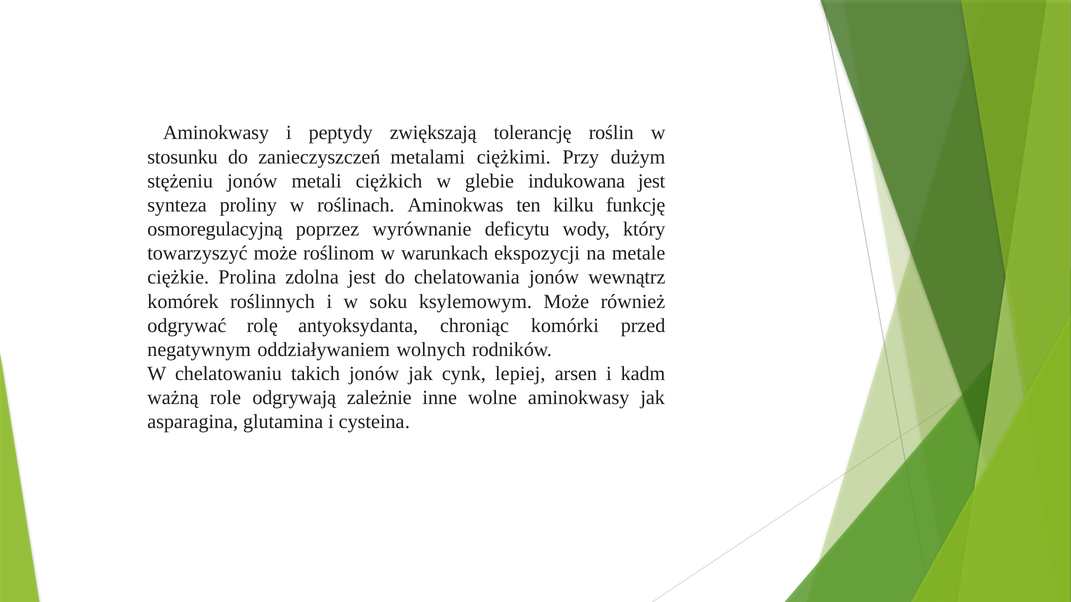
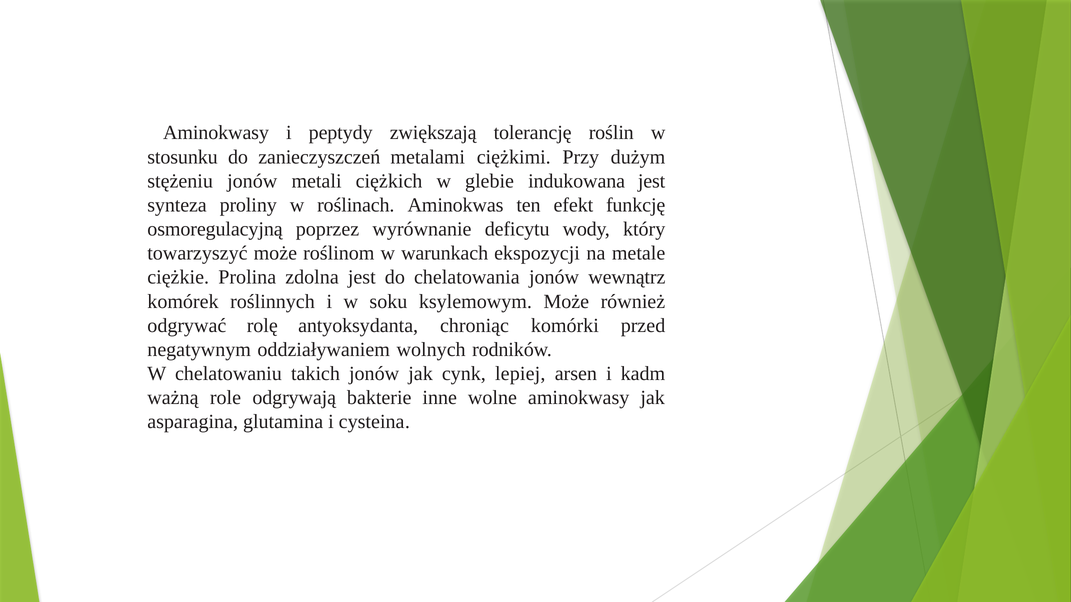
kilku: kilku -> efekt
zależnie: zależnie -> bakterie
